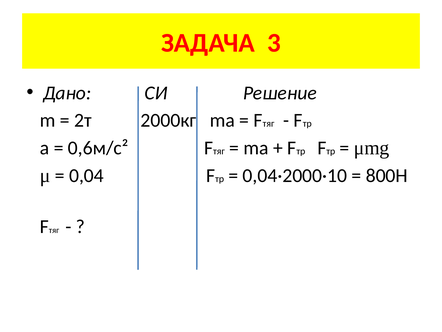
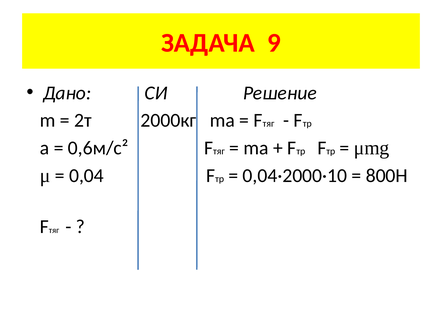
3: 3 -> 9
